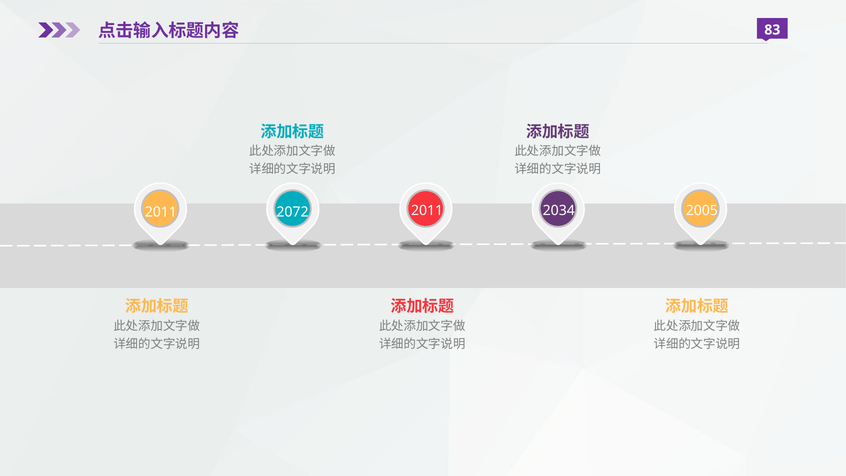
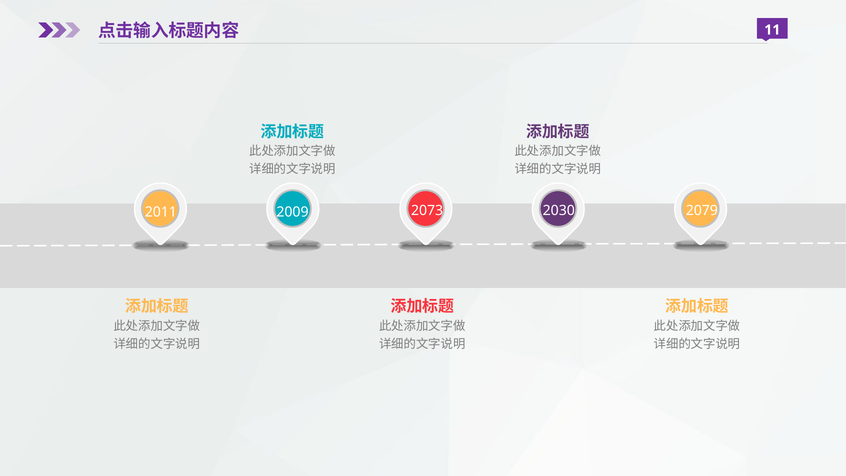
83: 83 -> 11
2011 at (427, 210): 2011 -> 2073
2034: 2034 -> 2030
2005: 2005 -> 2079
2072: 2072 -> 2009
